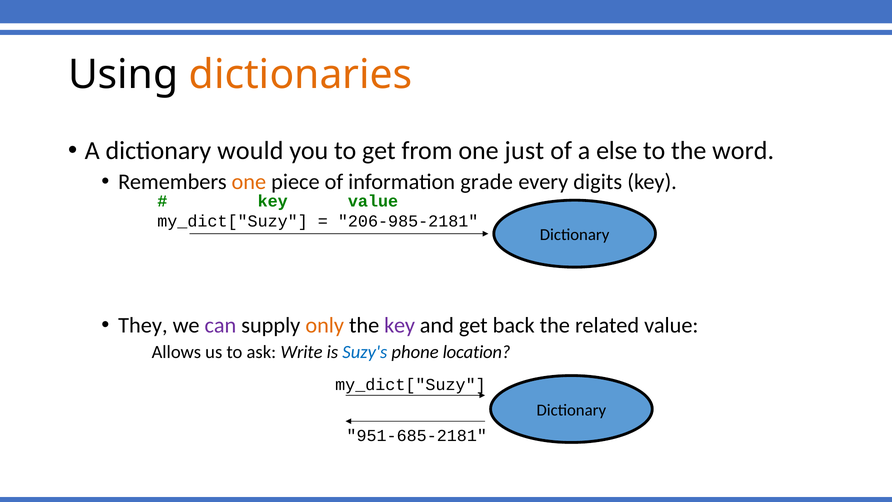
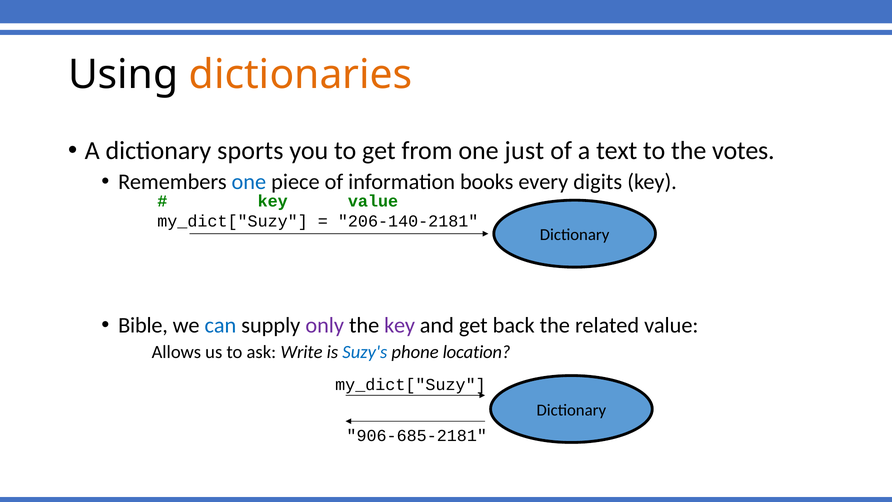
would: would -> sports
else: else -> text
word: word -> votes
one at (249, 182) colour: orange -> blue
grade: grade -> books
206-985-2181: 206-985-2181 -> 206-140-2181
They: They -> Bible
can colour: purple -> blue
only colour: orange -> purple
951-685-2181: 951-685-2181 -> 906-685-2181
